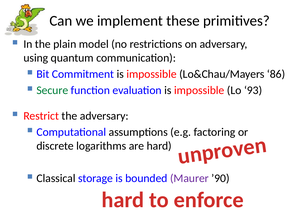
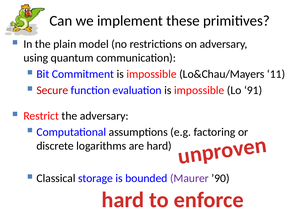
86: 86 -> 11
Secure colour: green -> red
93: 93 -> 91
